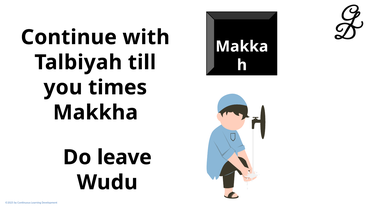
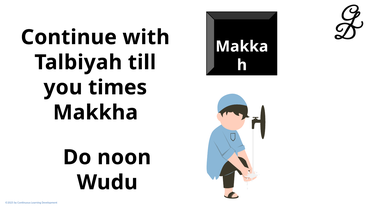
leave: leave -> noon
